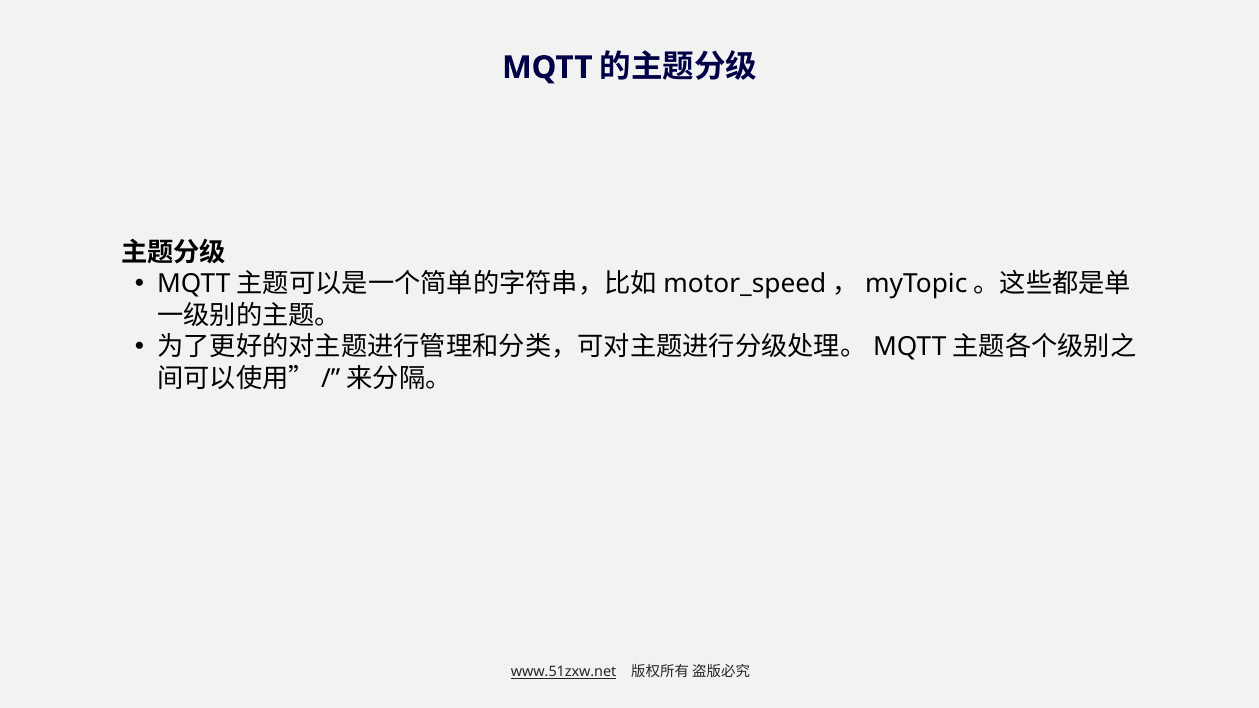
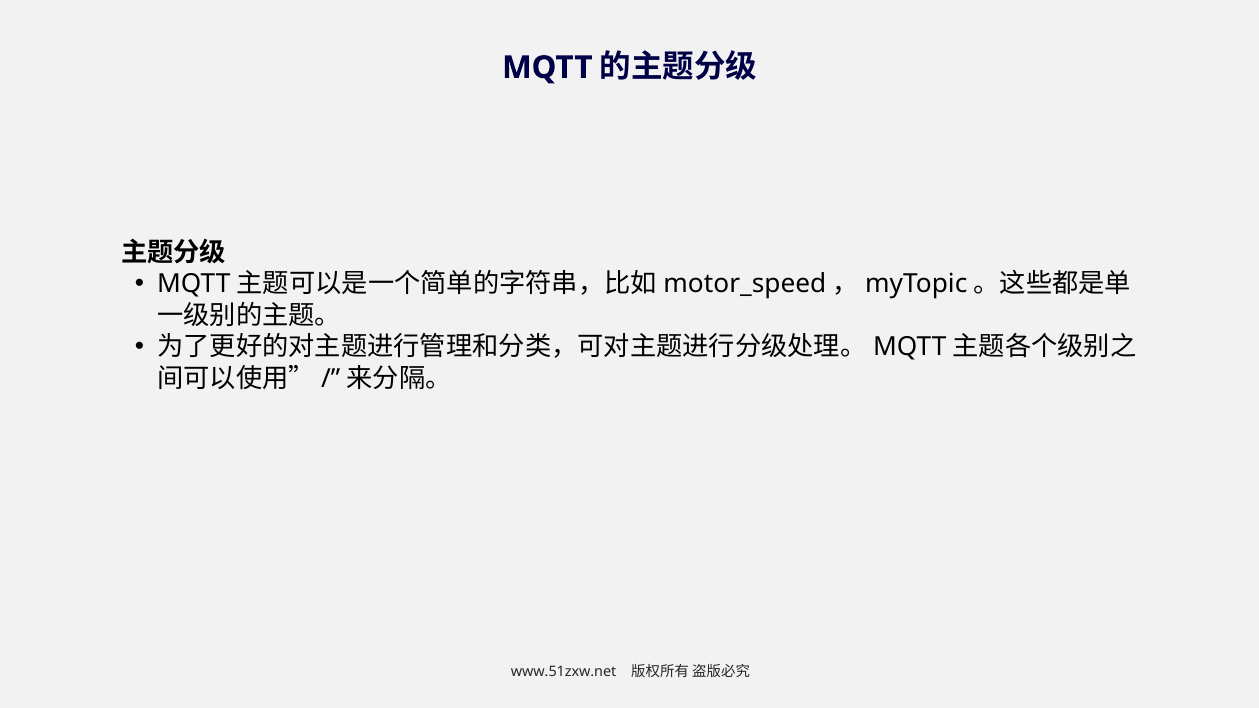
www.51zxw.net underline: present -> none
